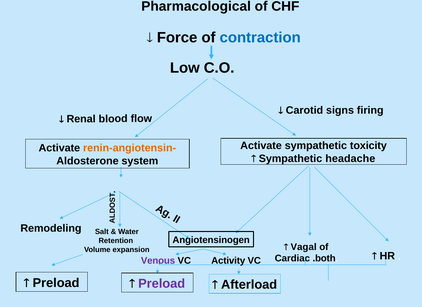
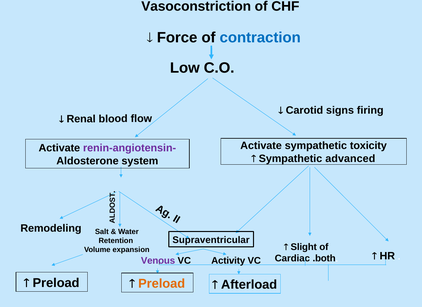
Pharmacological: Pharmacological -> Vasoconstriction
renin-angiotensin- colour: orange -> purple
headache: headache -> advanced
Angiotensinogen: Angiotensinogen -> Supraventricular
Vagal: Vagal -> Slight
Preload at (162, 283) colour: purple -> orange
